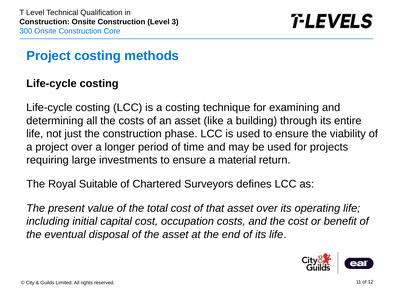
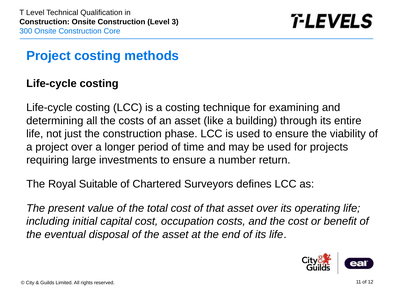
material: material -> number
